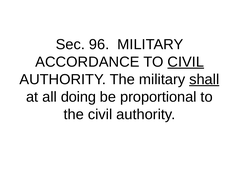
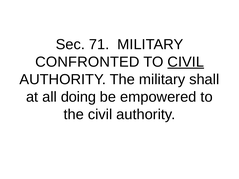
96: 96 -> 71
ACCORDANCE: ACCORDANCE -> CONFRONTED
shall underline: present -> none
proportional: proportional -> empowered
